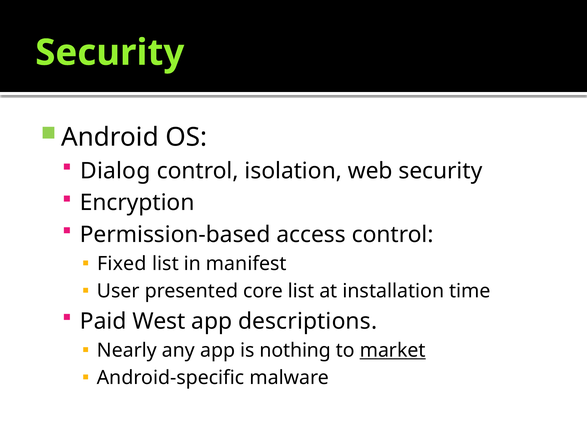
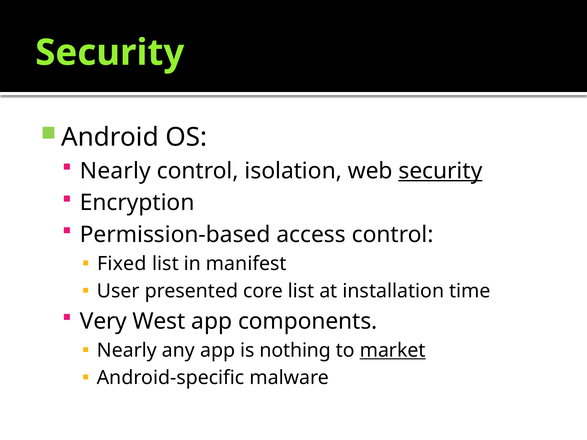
Dialog at (115, 171): Dialog -> Nearly
security at (440, 171) underline: none -> present
Paid: Paid -> Very
descriptions: descriptions -> components
